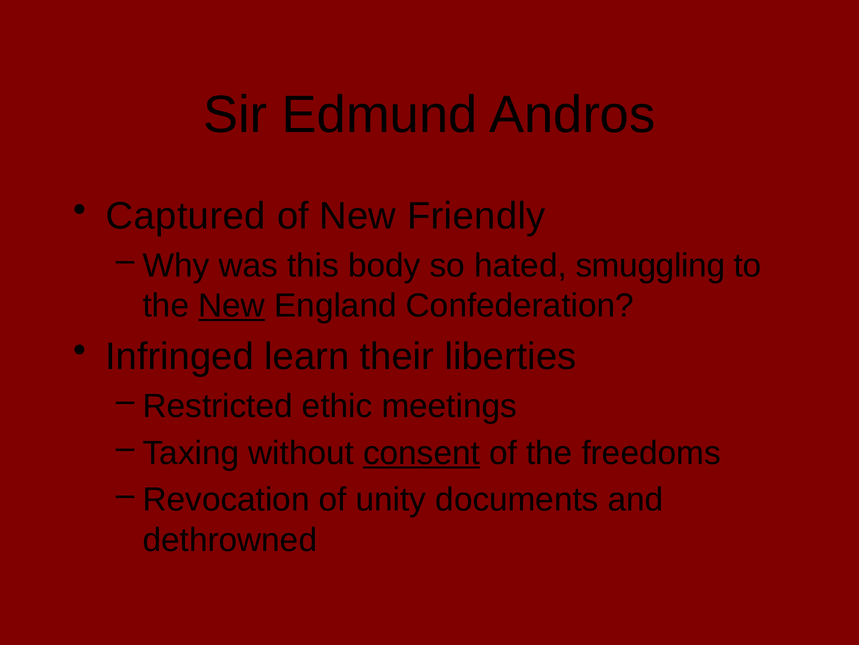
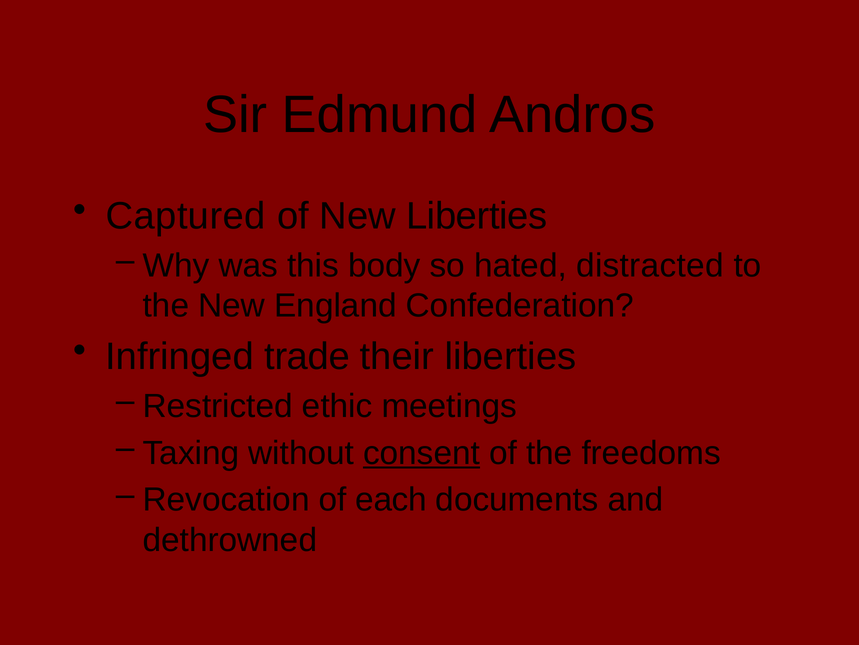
New Friendly: Friendly -> Liberties
smuggling: smuggling -> distracted
New at (232, 305) underline: present -> none
learn: learn -> trade
unity: unity -> each
